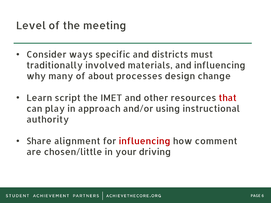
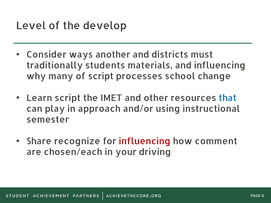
meeting: meeting -> develop
specific: specific -> another
involved: involved -> students
of about: about -> script
design: design -> school
that colour: red -> blue
authority: authority -> semester
alignment: alignment -> recognize
chosen/little: chosen/little -> chosen/each
